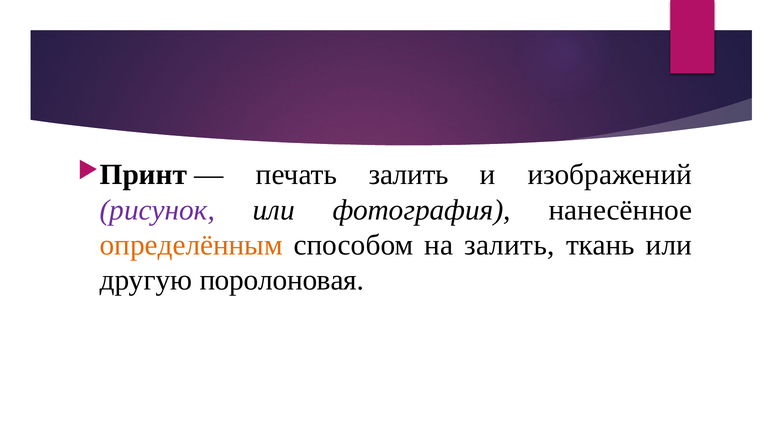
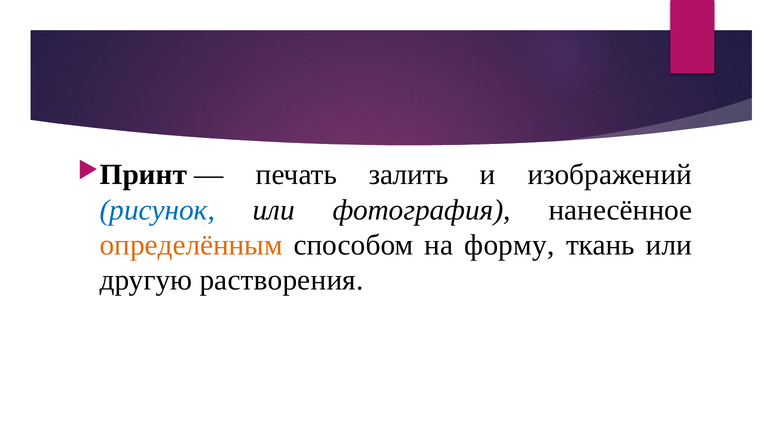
рисунок colour: purple -> blue
на залить: залить -> форму
поролоновая: поролоновая -> растворения
